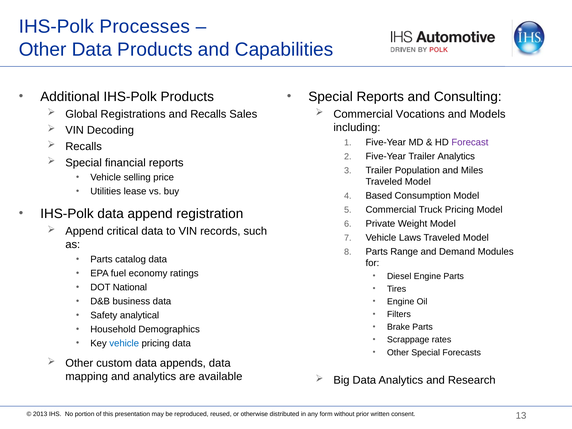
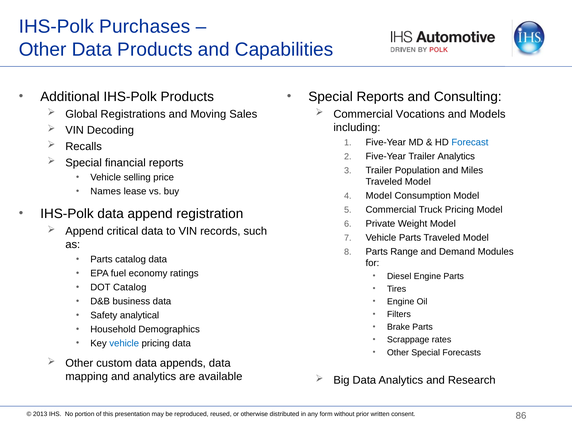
Processes: Processes -> Purchases
and Recalls: Recalls -> Moving
Forecast colour: purple -> blue
Utilities: Utilities -> Names
Based at (379, 196): Based -> Model
Vehicle Laws: Laws -> Parts
DOT National: National -> Catalog
13: 13 -> 86
